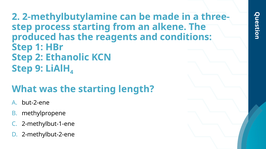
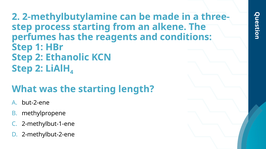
produced: produced -> perfumes
9 at (39, 69): 9 -> 2
